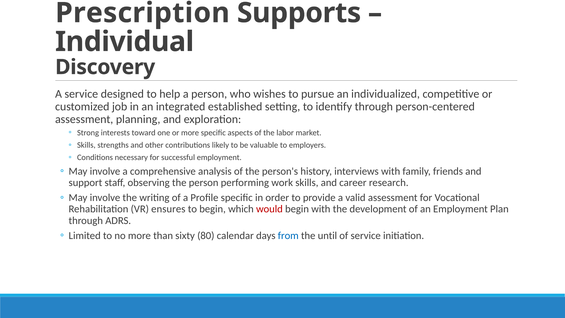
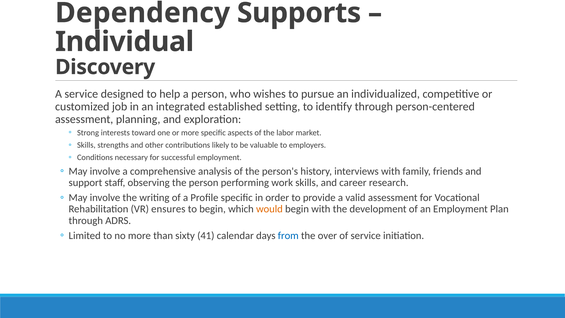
Prescription: Prescription -> Dependency
would colour: red -> orange
80: 80 -> 41
until: until -> over
